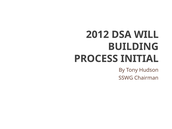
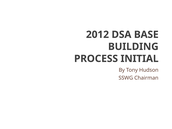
WILL: WILL -> BASE
